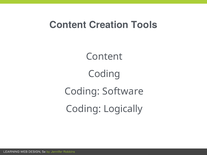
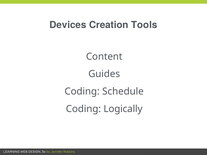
Content at (68, 25): Content -> Devices
Coding at (104, 74): Coding -> Guides
Software: Software -> Schedule
